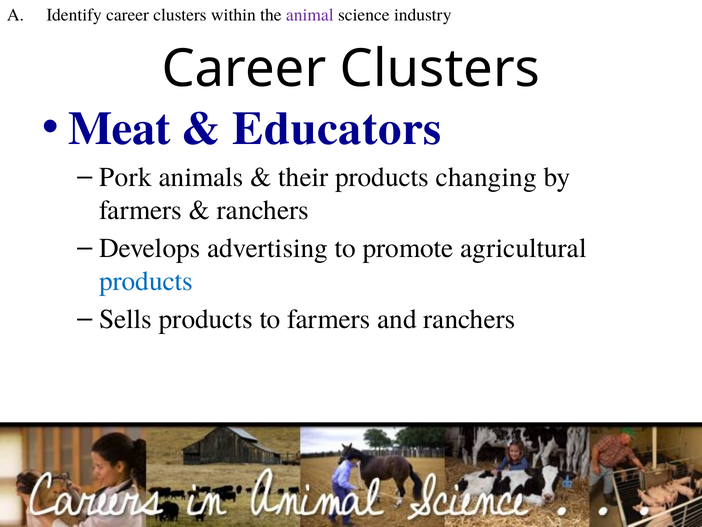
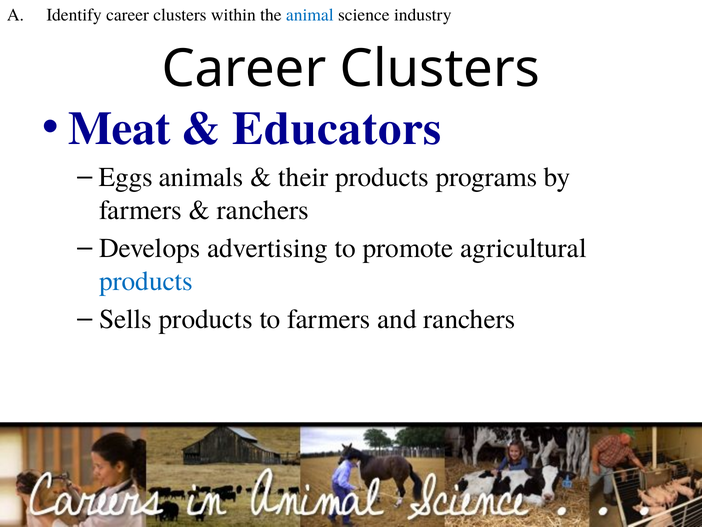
animal colour: purple -> blue
Pork: Pork -> Eggs
changing: changing -> programs
